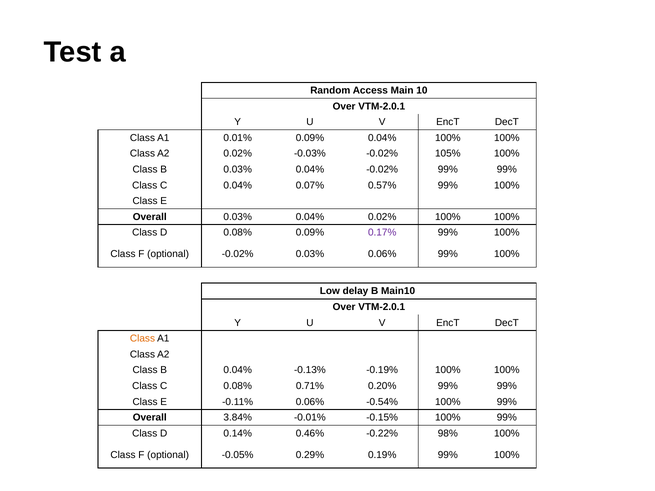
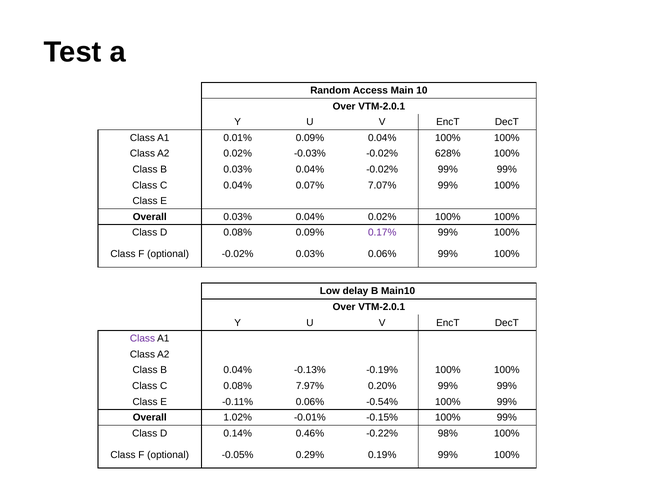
105%: 105% -> 628%
0.57%: 0.57% -> 7.07%
Class at (142, 339) colour: orange -> purple
0.71%: 0.71% -> 7.97%
3.84%: 3.84% -> 1.02%
